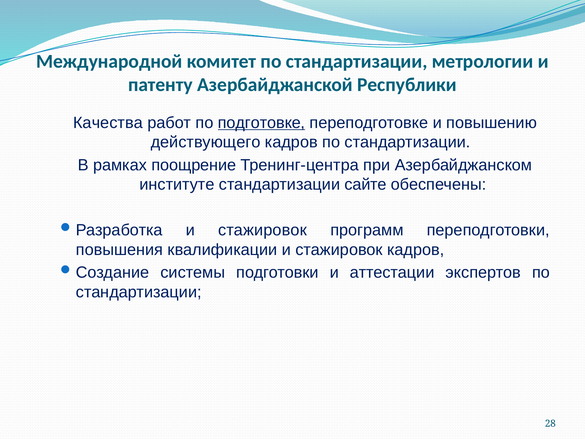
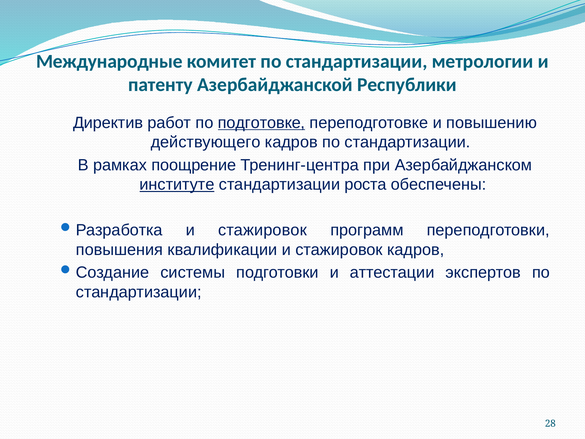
Международной: Международной -> Международные
Качества: Качества -> Директив
институте underline: none -> present
сайте: сайте -> роста
